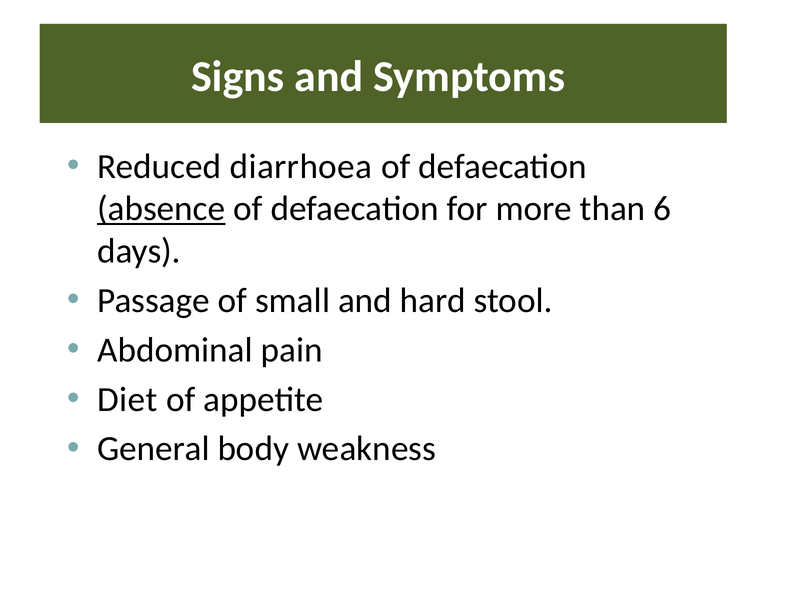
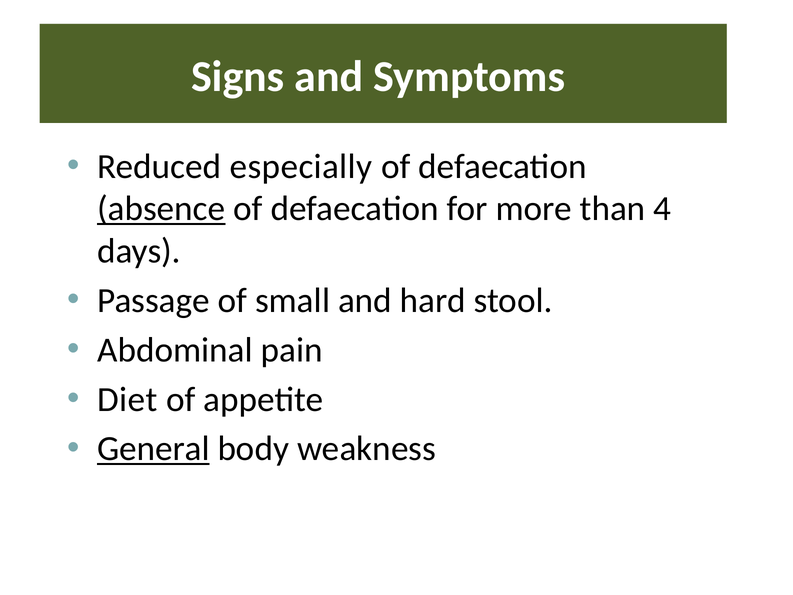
diarrhoea: diarrhoea -> especially
6: 6 -> 4
General underline: none -> present
